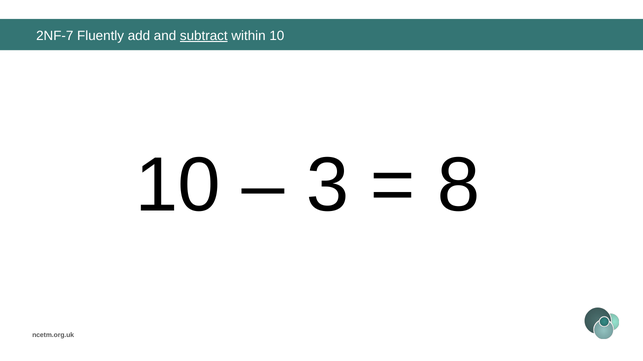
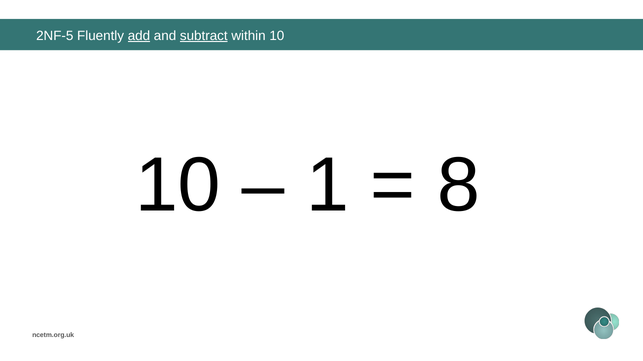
2NF-7: 2NF-7 -> 2NF-5
add underline: none -> present
3: 3 -> 1
